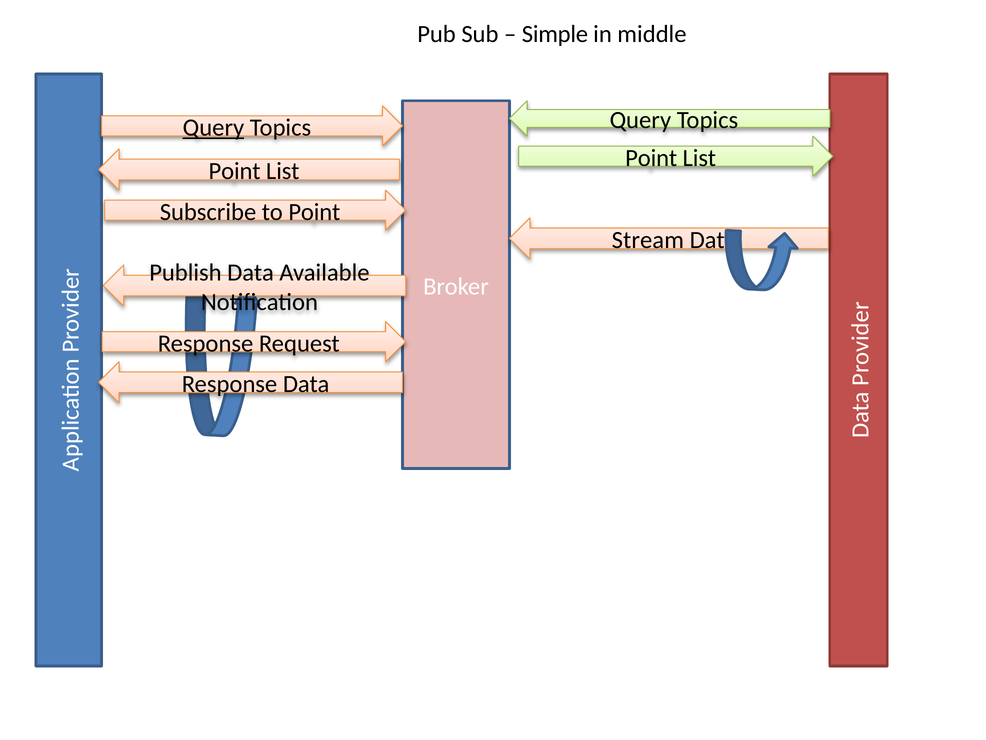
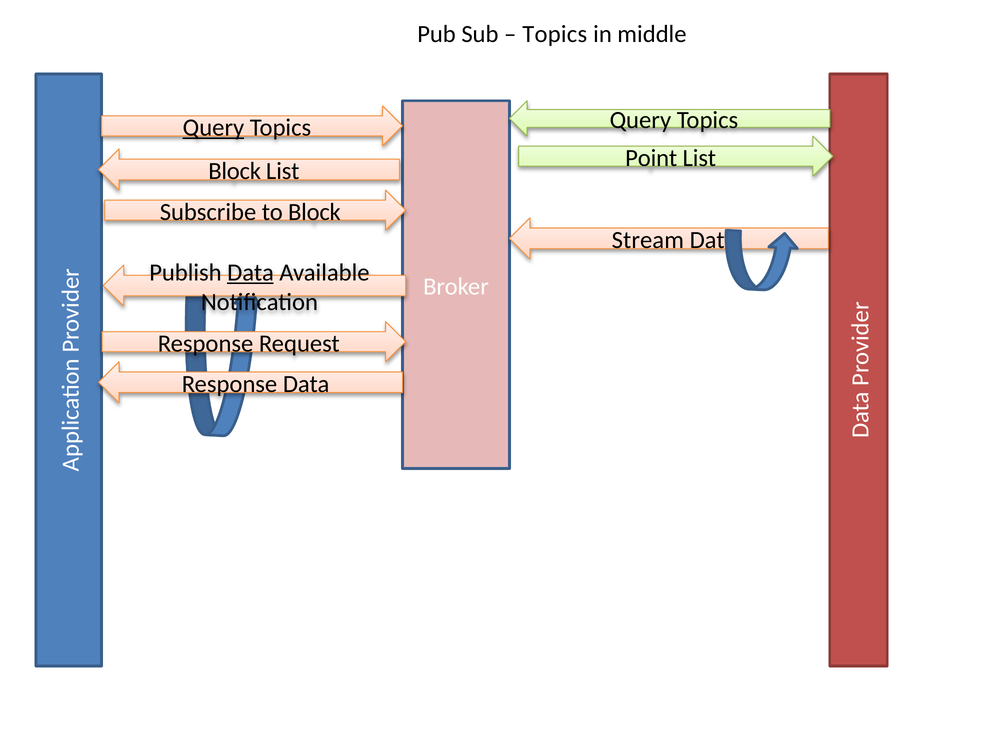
Simple at (555, 34): Simple -> Topics
Point at (235, 171): Point -> Block
to Point: Point -> Block
Data at (251, 272) underline: none -> present
